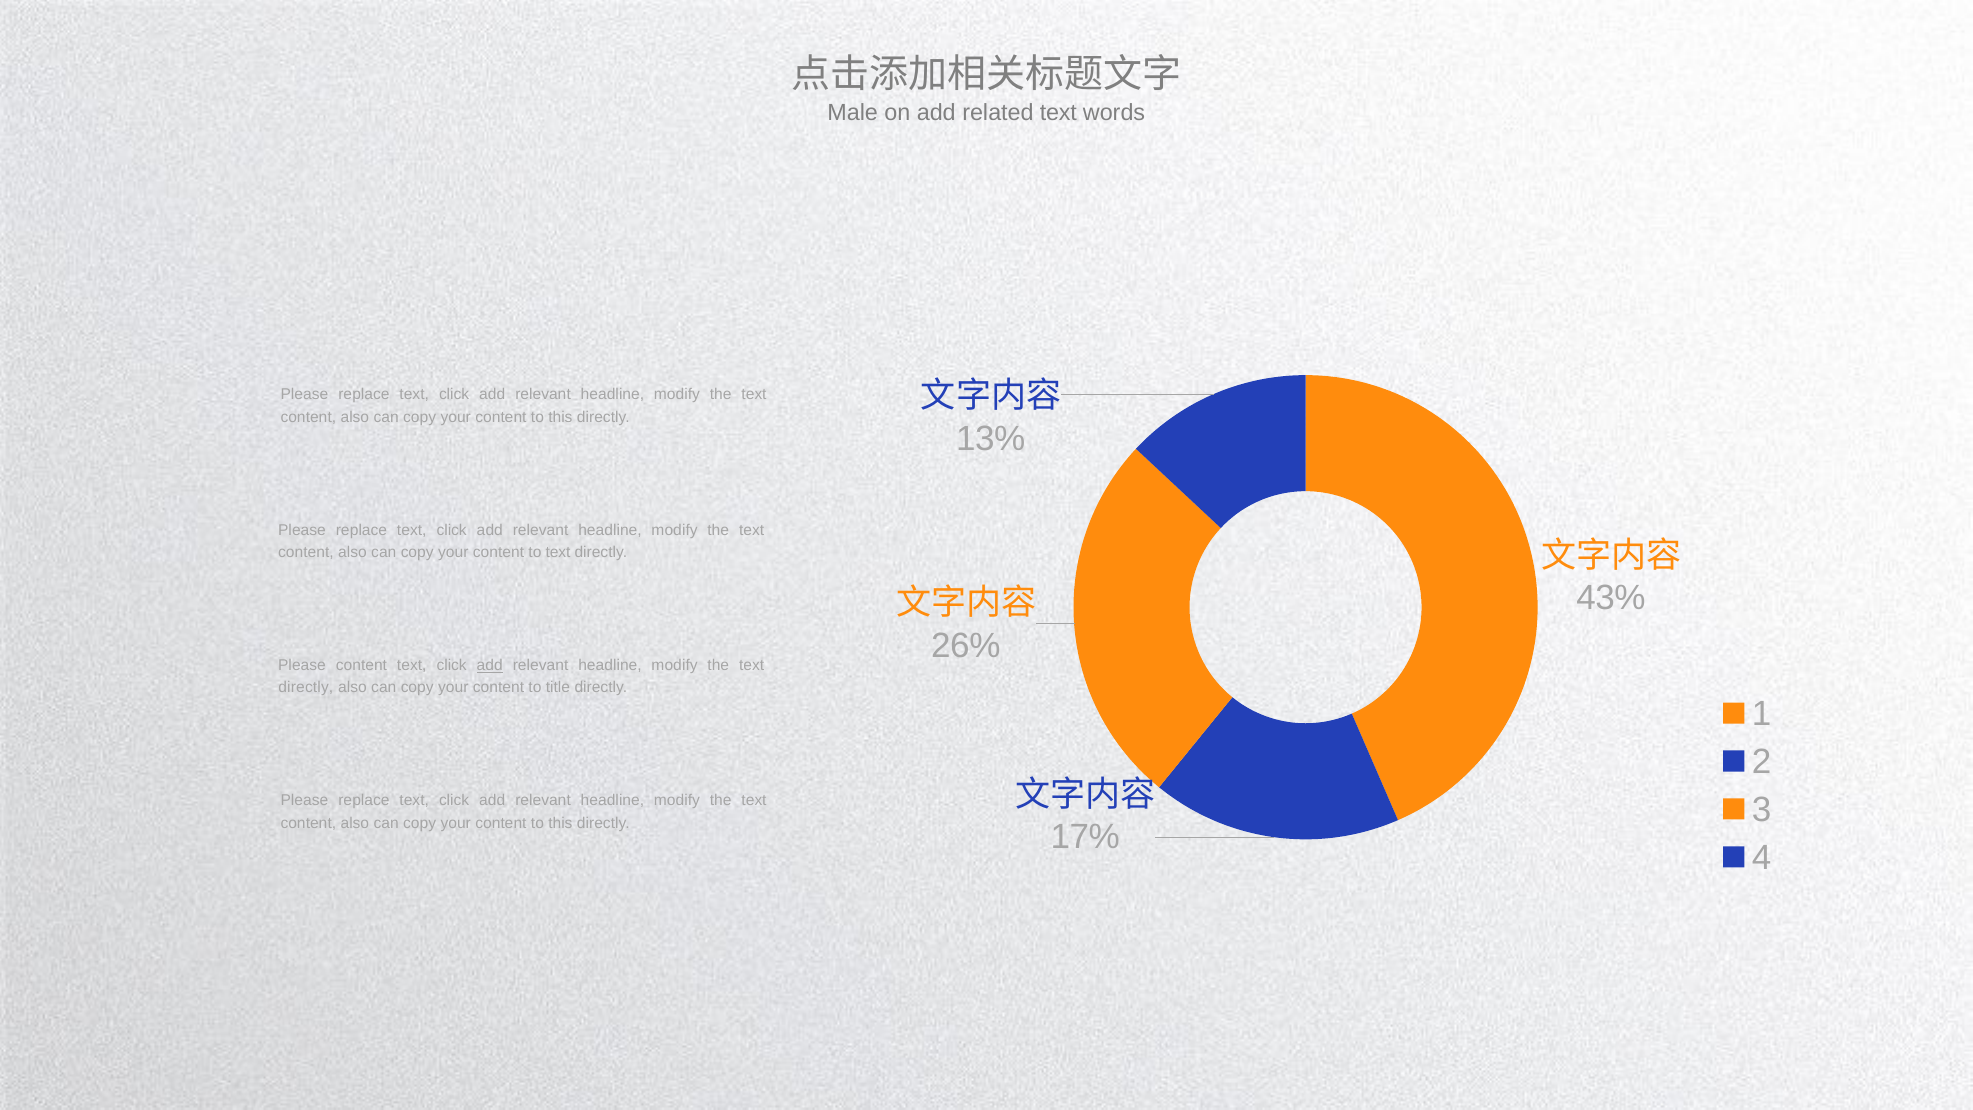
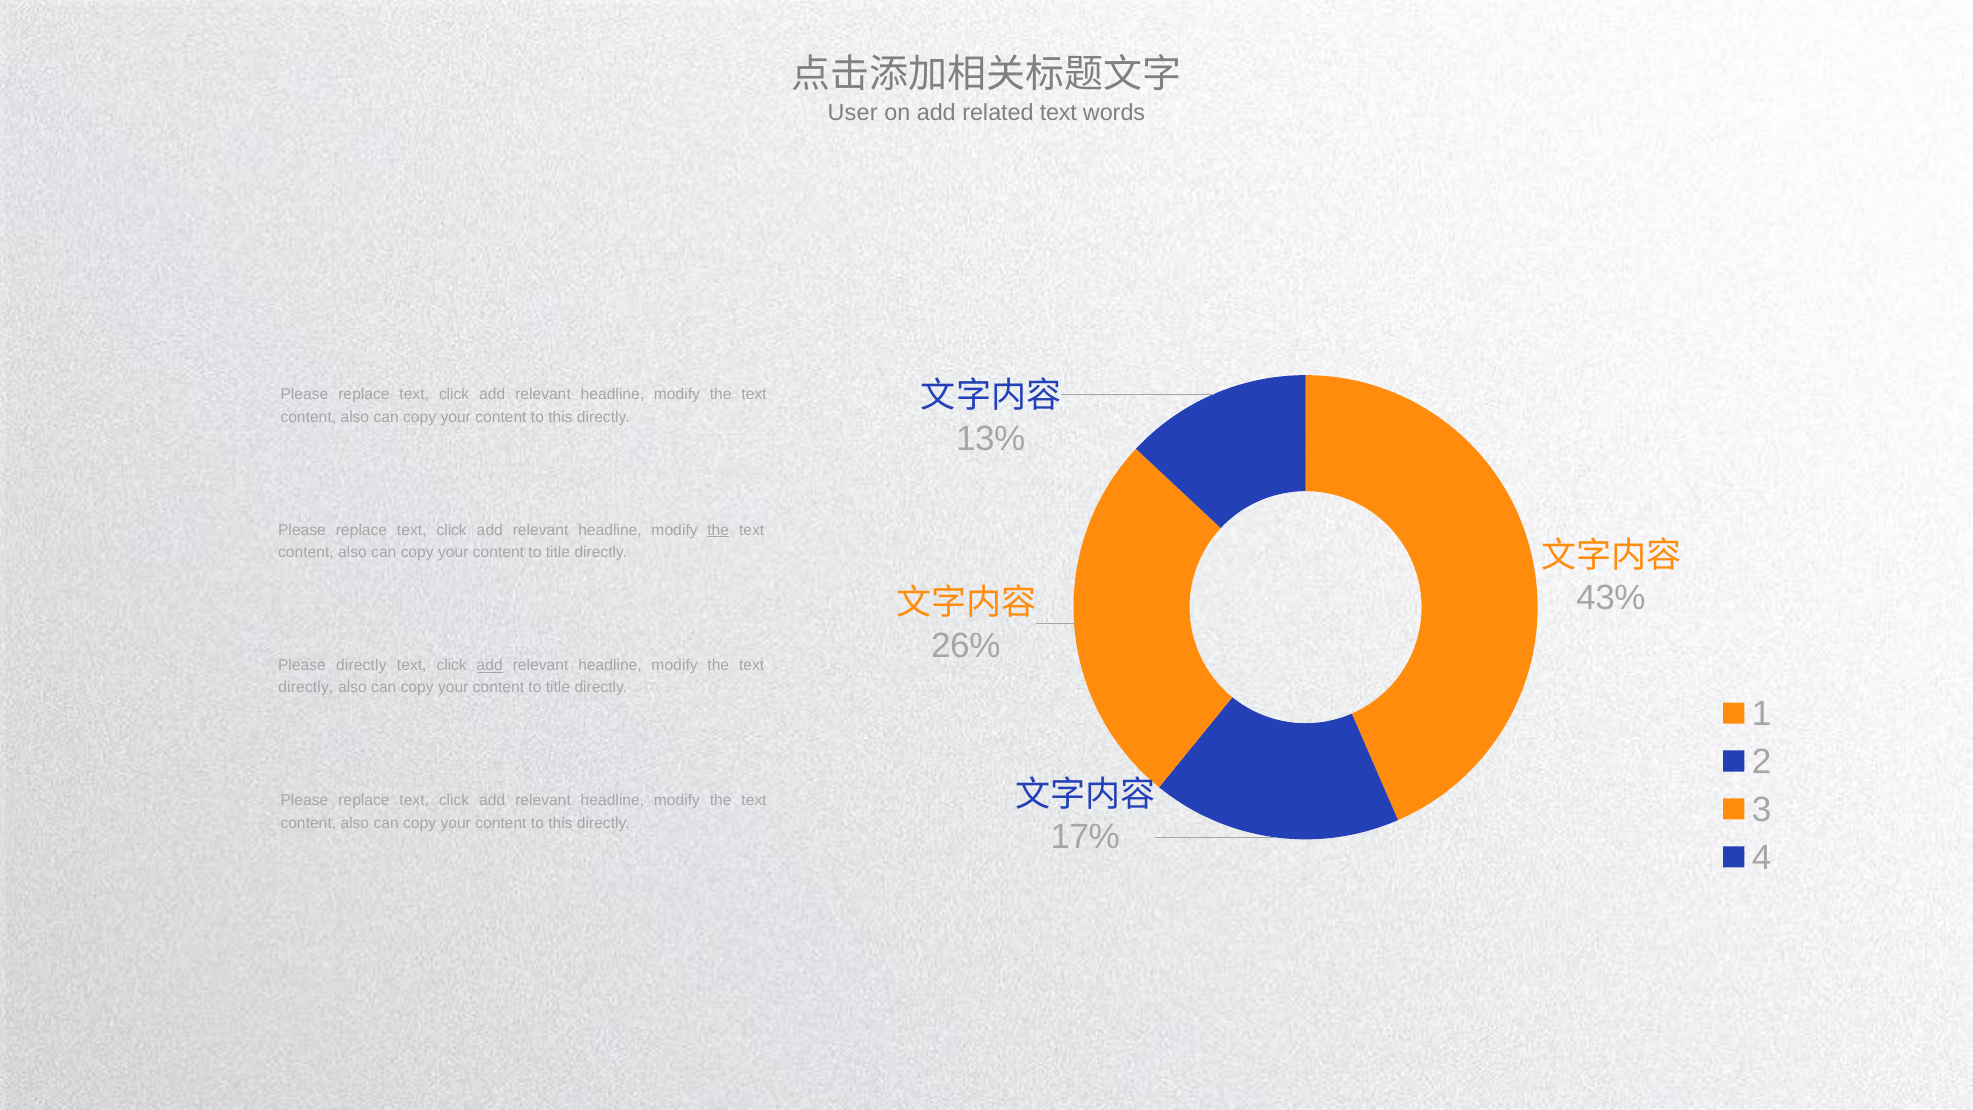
Male: Male -> User
the at (718, 530) underline: none -> present
text at (558, 552): text -> title
Please content: content -> directly
